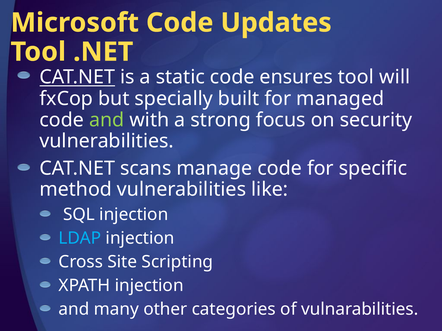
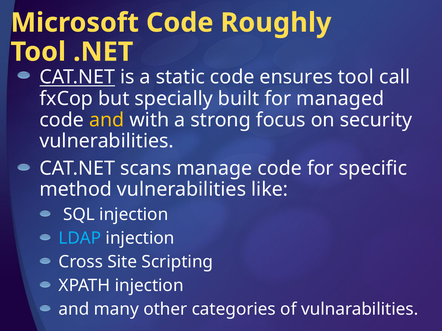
Updates: Updates -> Roughly
will: will -> call
and at (107, 120) colour: light green -> yellow
